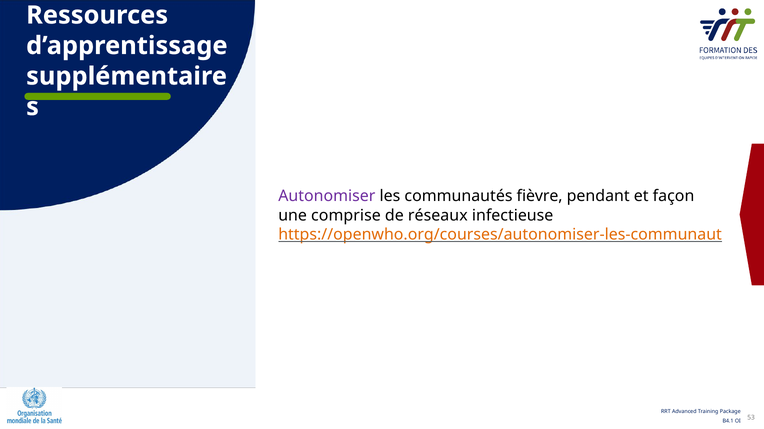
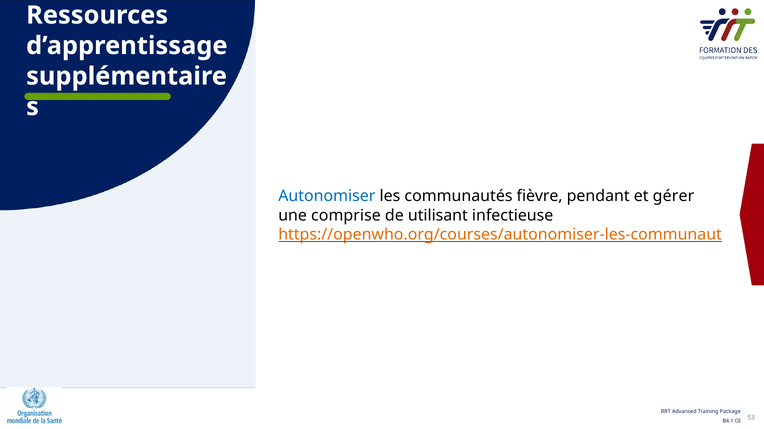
Autonomiser colour: purple -> blue
façon: façon -> gérer
réseaux: réseaux -> utilisant
